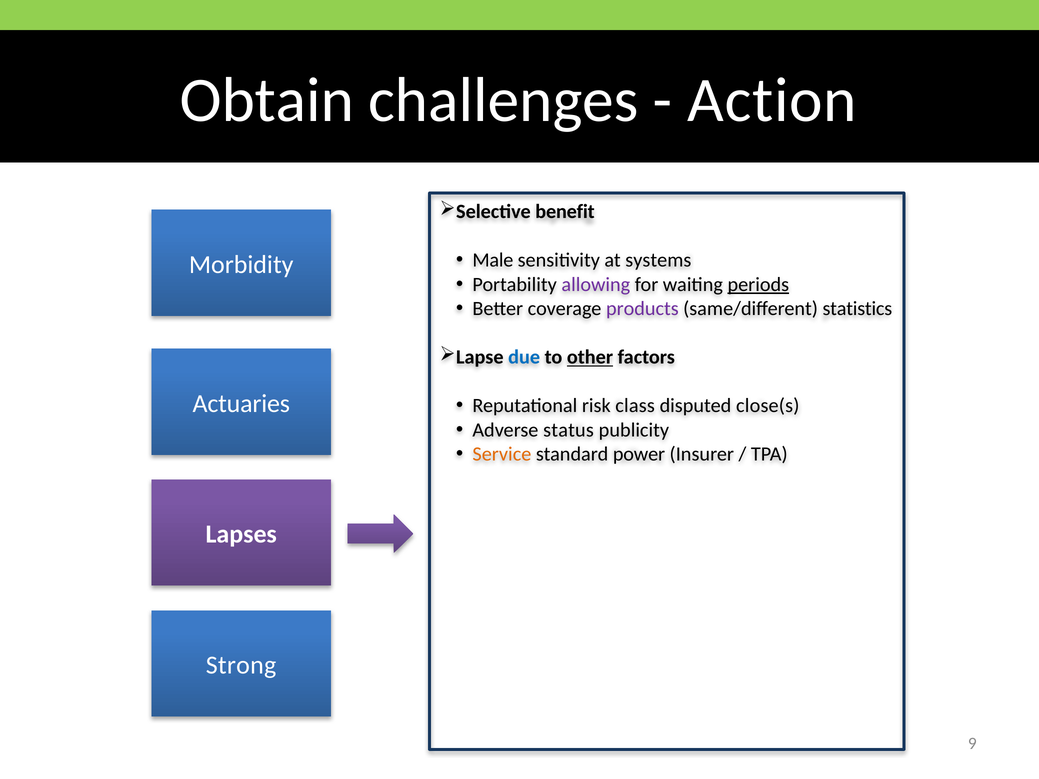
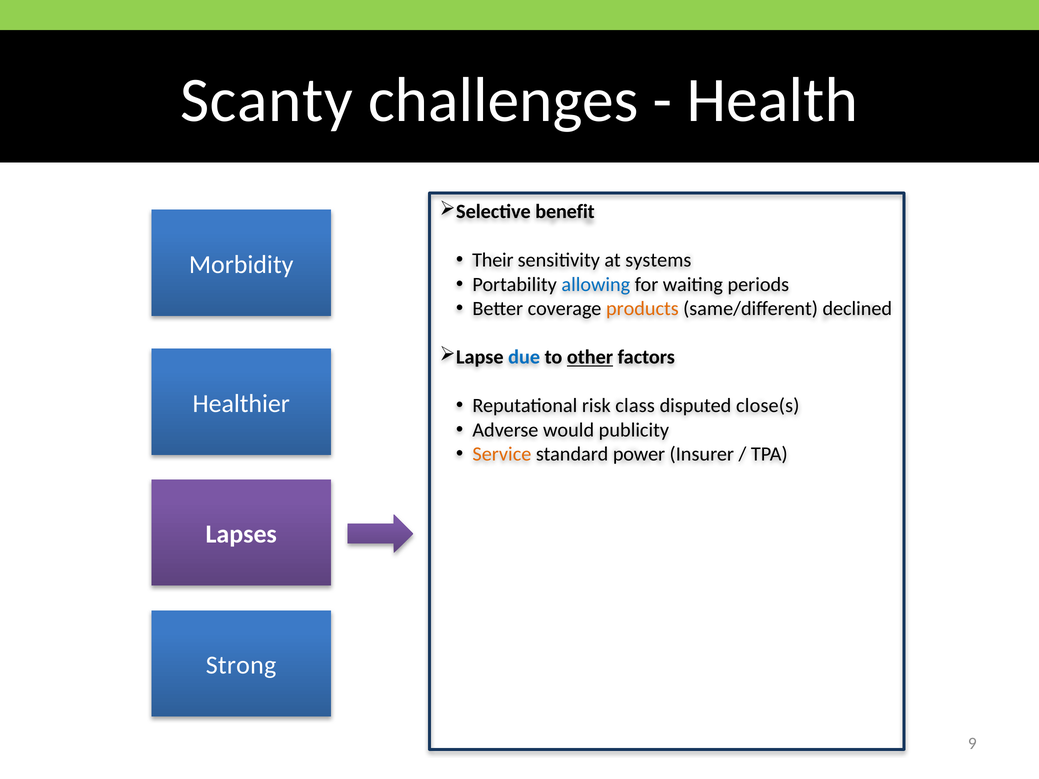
Obtain: Obtain -> Scanty
Action: Action -> Health
Male: Male -> Their
allowing colour: purple -> blue
periods underline: present -> none
products colour: purple -> orange
statistics: statistics -> declined
Actuaries: Actuaries -> Healthier
status: status -> would
